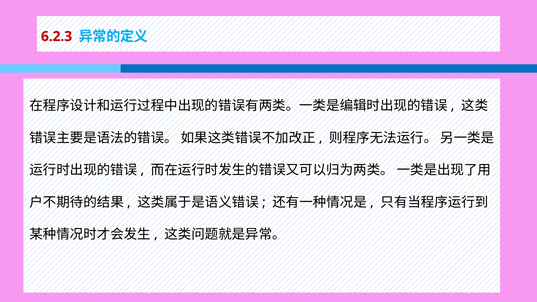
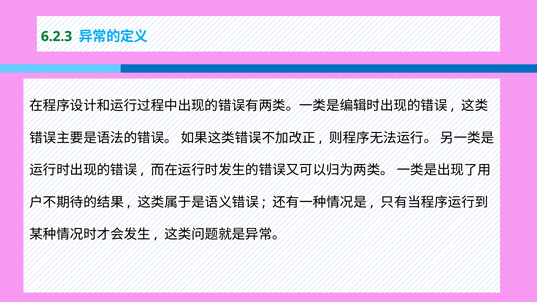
6.2.3 colour: red -> green
